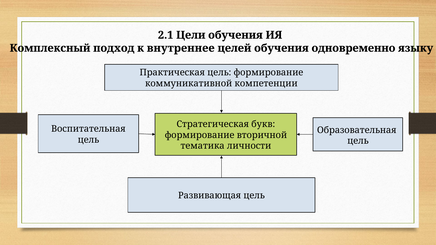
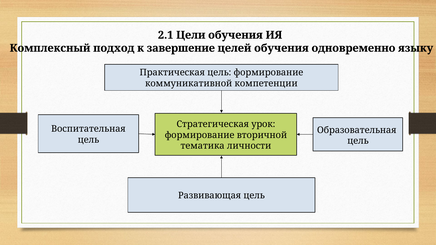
внутреннее: внутреннее -> завершение
букв: букв -> урок
